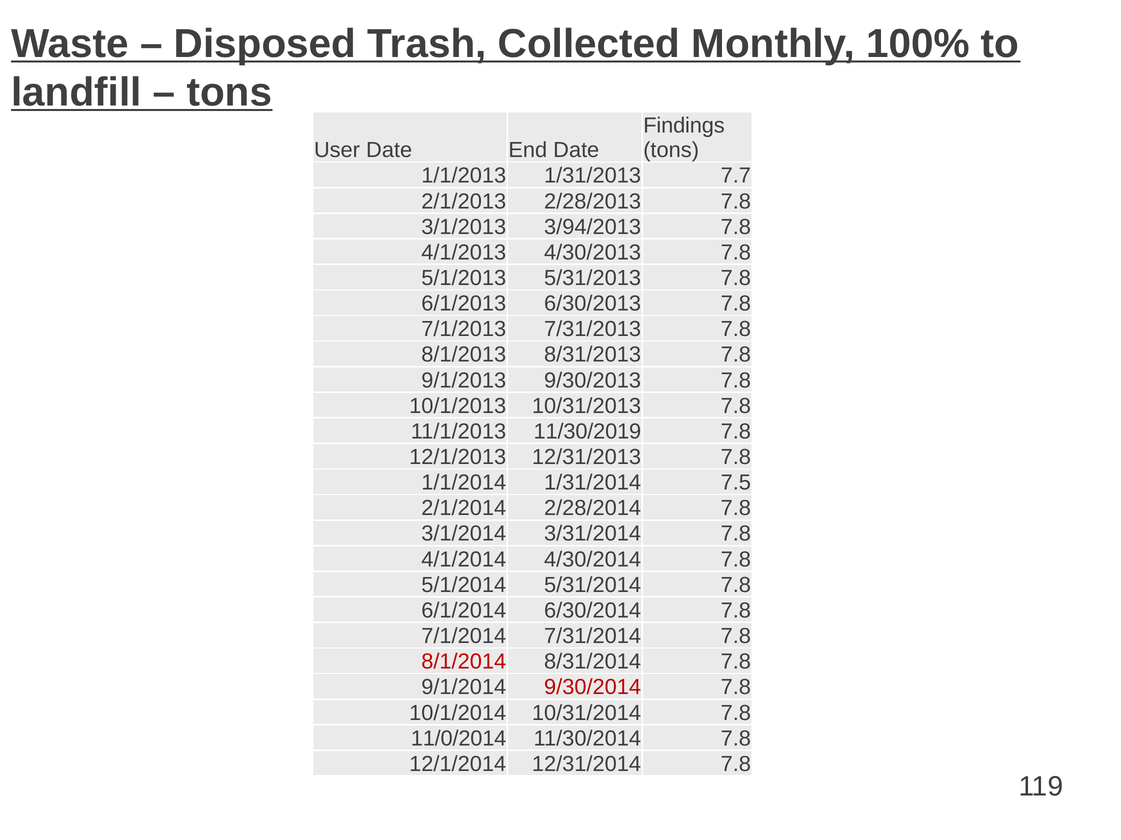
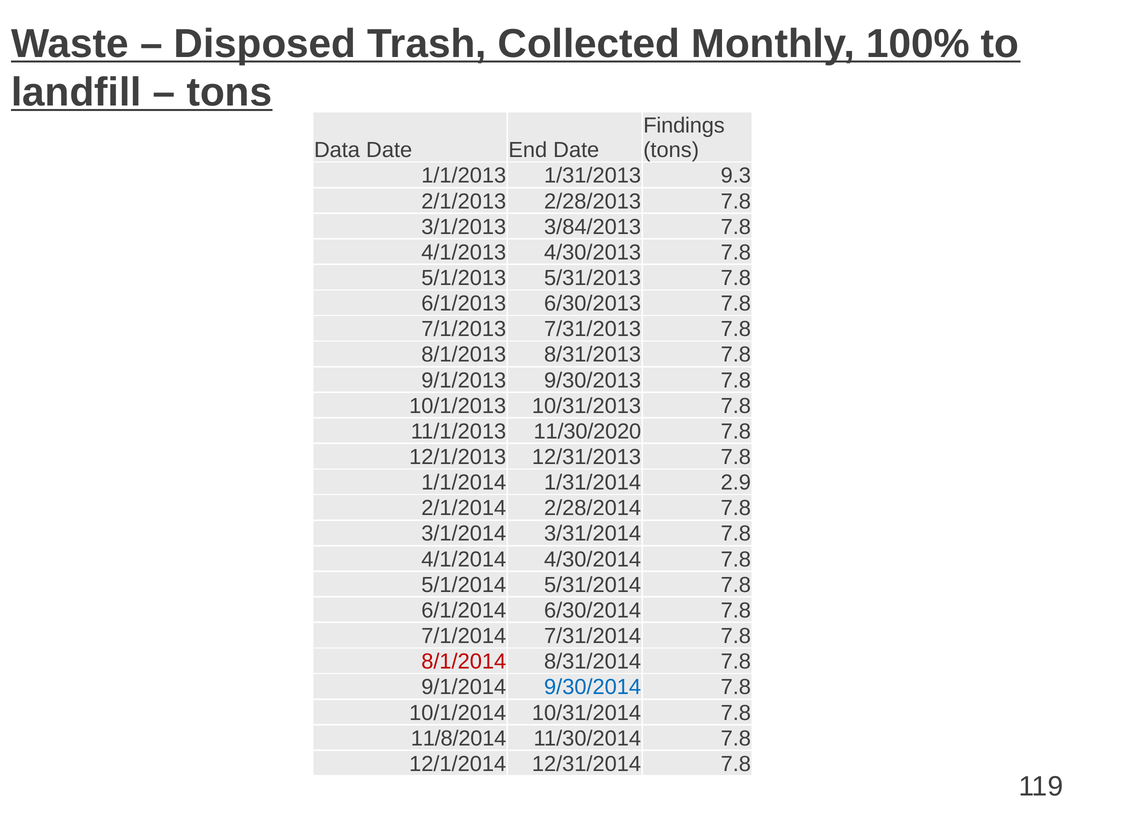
User: User -> Data
7.7: 7.7 -> 9.3
3/94/2013: 3/94/2013 -> 3/84/2013
11/30/2019: 11/30/2019 -> 11/30/2020
7.5: 7.5 -> 2.9
9/30/2014 colour: red -> blue
11/0/2014: 11/0/2014 -> 11/8/2014
